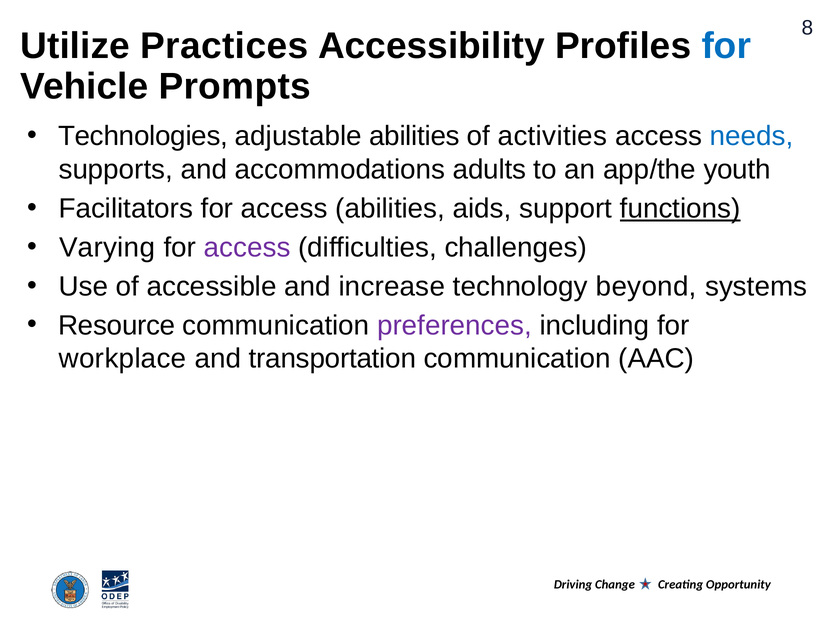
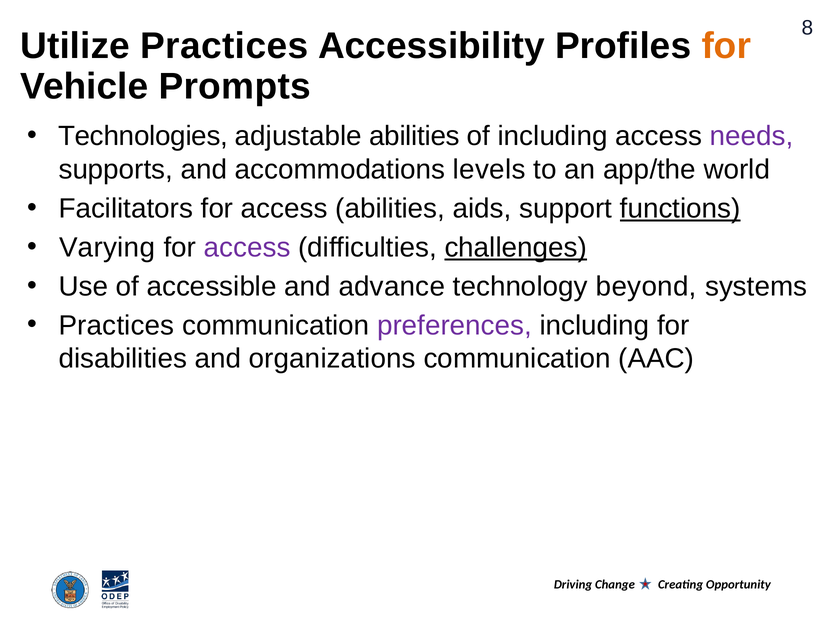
for at (726, 46) colour: blue -> orange
of activities: activities -> including
needs colour: blue -> purple
adults: adults -> levels
youth: youth -> world
challenges underline: none -> present
increase: increase -> advance
Resource at (117, 325): Resource -> Practices
workplace: workplace -> disabilities
transportation: transportation -> organizations
